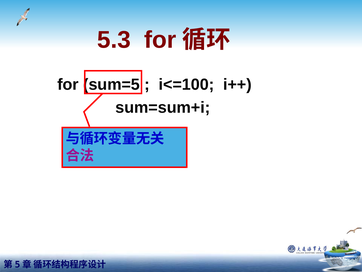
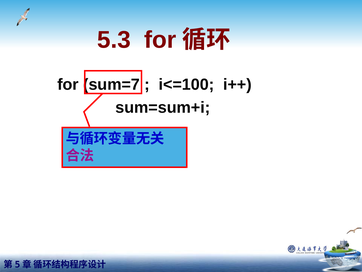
sum=5: sum=5 -> sum=7
